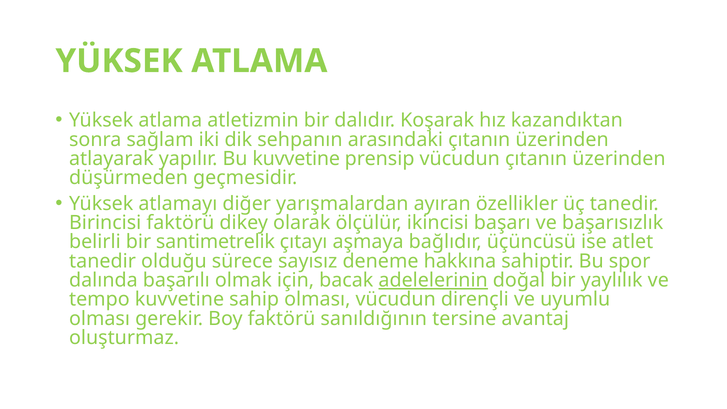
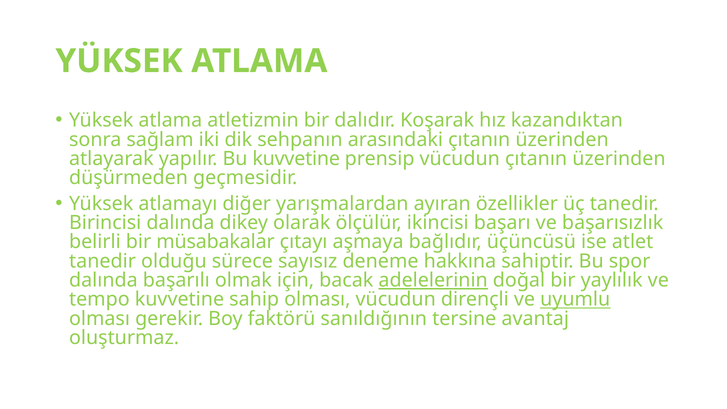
Birincisi faktörü: faktörü -> dalında
santimetrelik: santimetrelik -> müsabakalar
uyumlu underline: none -> present
